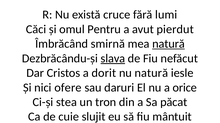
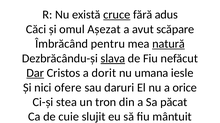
cruce underline: none -> present
lumi: lumi -> adus
Pentru: Pentru -> Așezat
pierdut: pierdut -> scăpare
smirnă: smirnă -> pentru
Dar underline: none -> present
nu natură: natură -> umana
